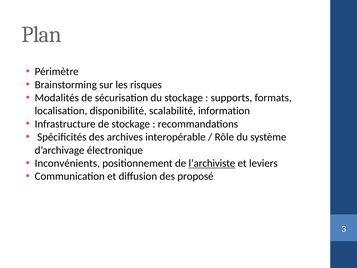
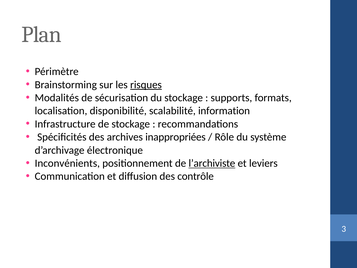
risques underline: none -> present
interopérable: interopérable -> inappropriées
proposé: proposé -> contrôle
